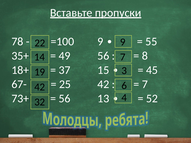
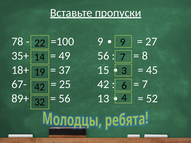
55: 55 -> 27
73+: 73+ -> 89+
